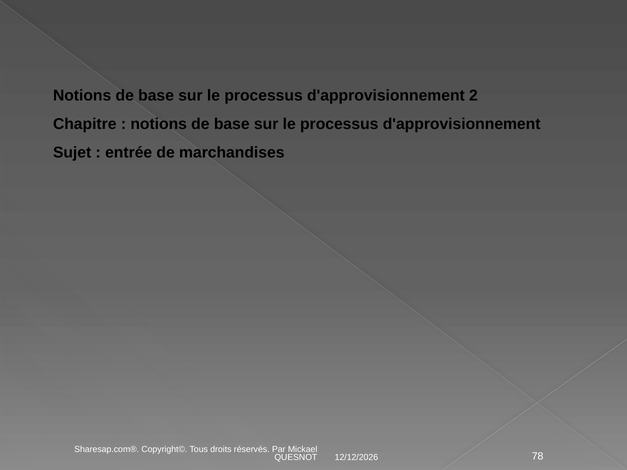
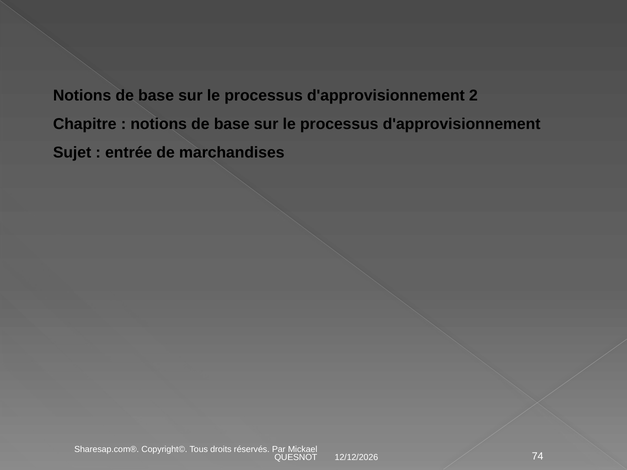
78: 78 -> 74
